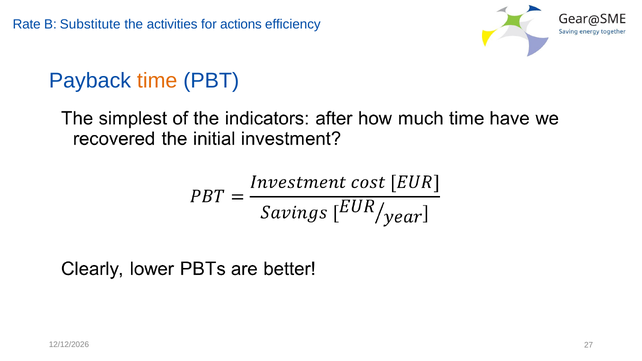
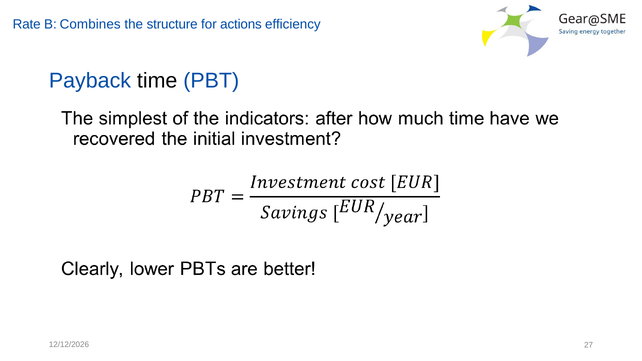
Substitute: Substitute -> Combines
activities: activities -> structure
time colour: orange -> black
